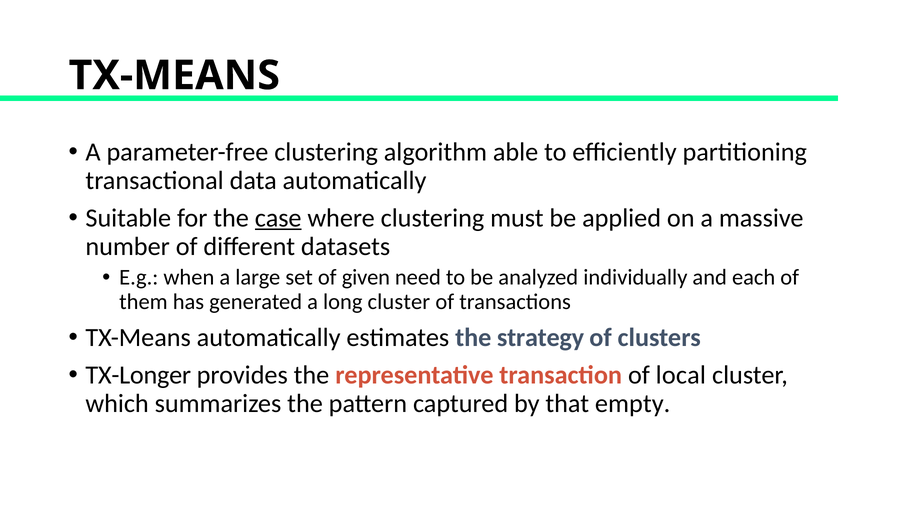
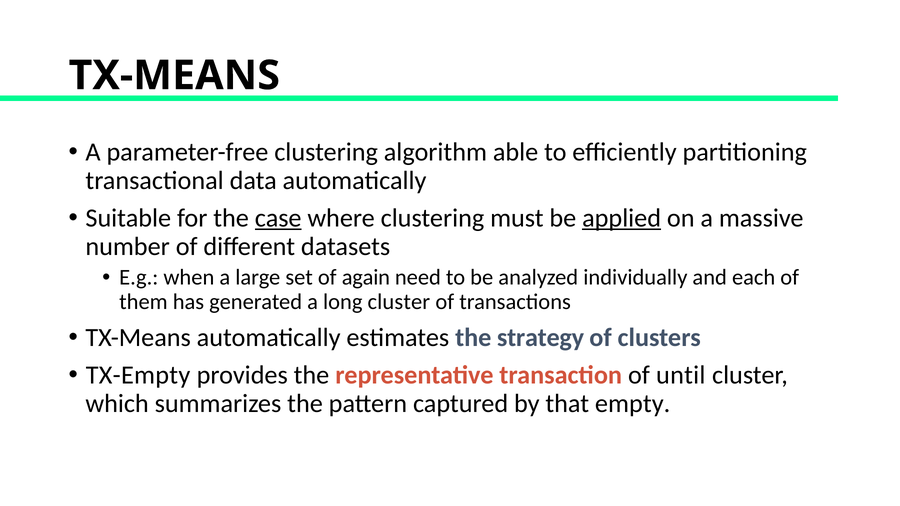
applied underline: none -> present
given: given -> again
TX-Longer: TX-Longer -> TX-Empty
local: local -> until
